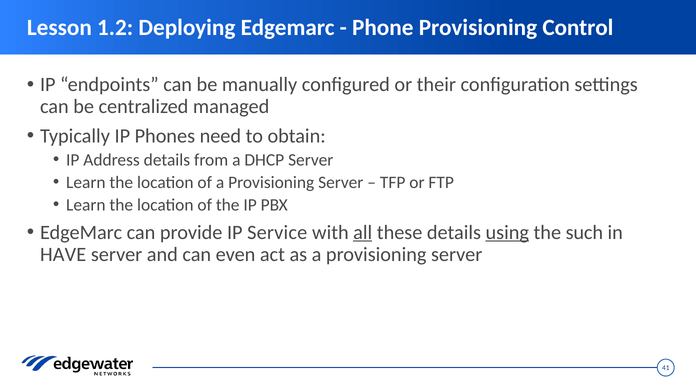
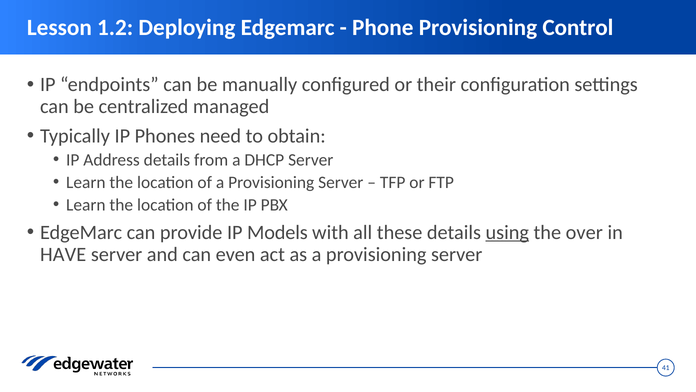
Service: Service -> Models
all underline: present -> none
such: such -> over
